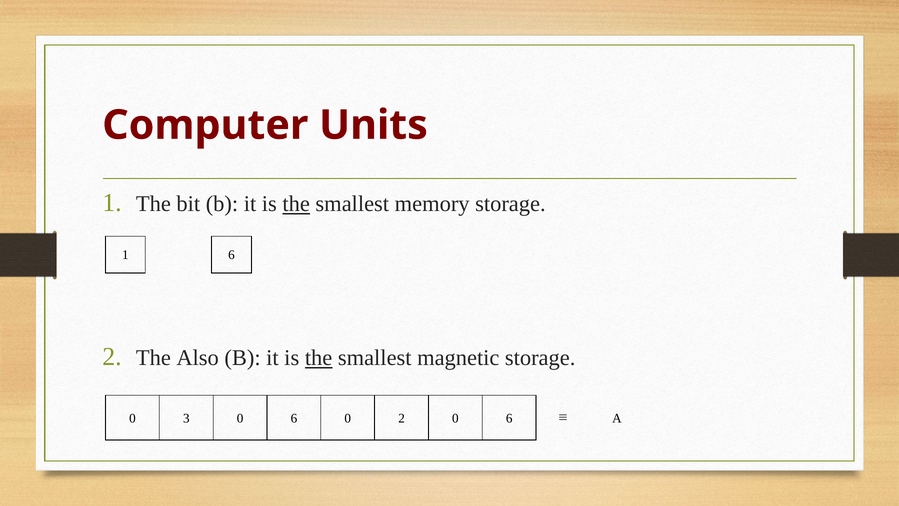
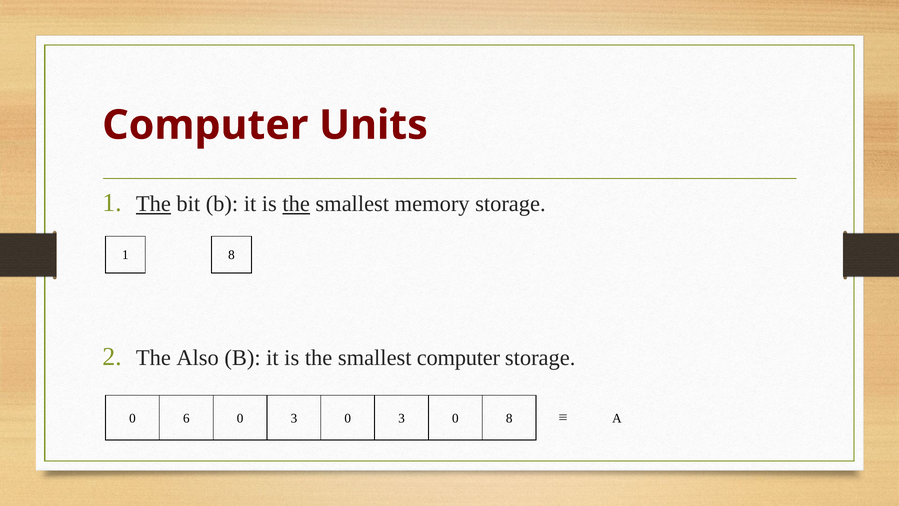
The at (153, 204) underline: none -> present
1 6: 6 -> 8
the at (319, 358) underline: present -> none
smallest magnetic: magnetic -> computer
3: 3 -> 6
6 at (294, 418): 6 -> 3
2 at (402, 418): 2 -> 3
6 at (509, 418): 6 -> 8
